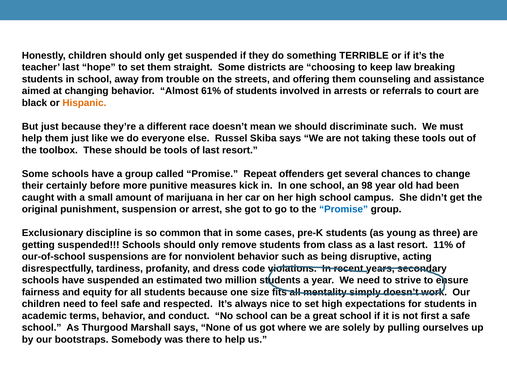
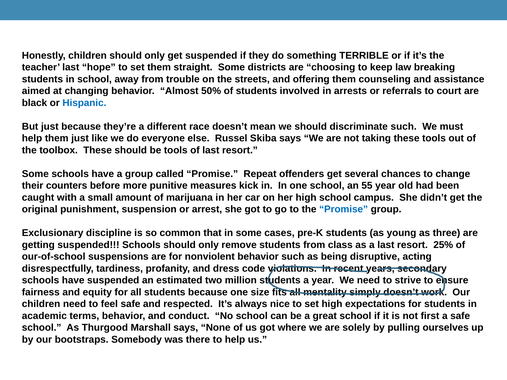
61%: 61% -> 50%
Hispanic colour: orange -> blue
certainly: certainly -> counters
98: 98 -> 55
11%: 11% -> 25%
